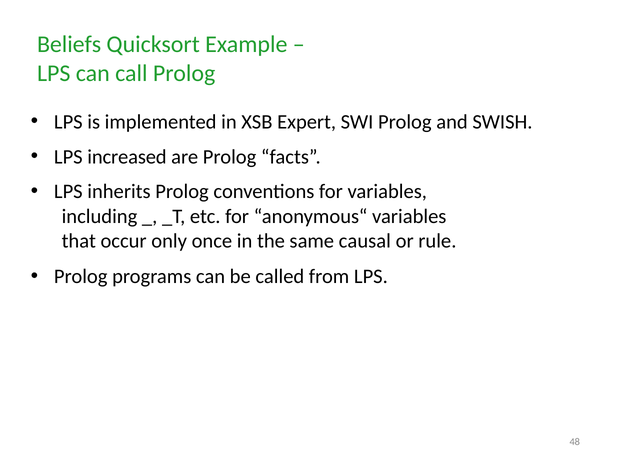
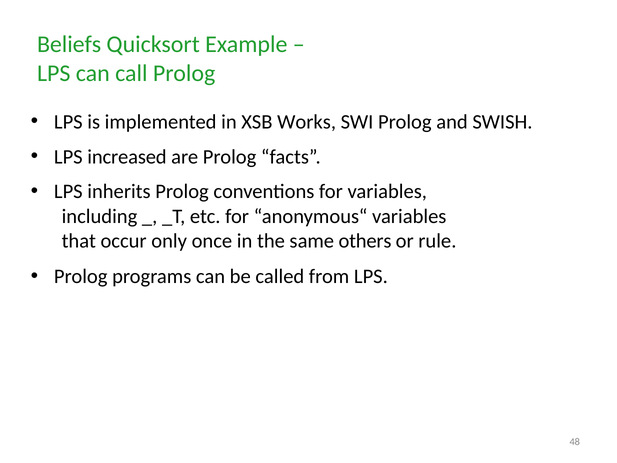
Expert: Expert -> Works
causal: causal -> others
